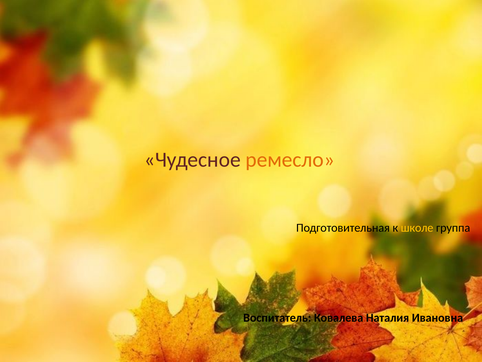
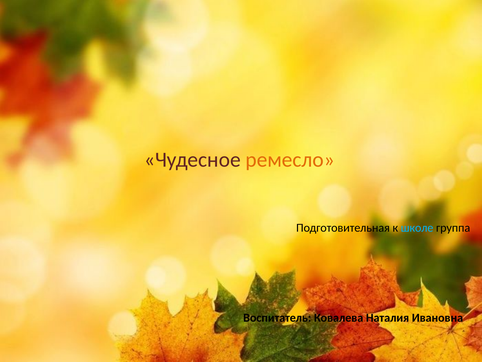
школе colour: yellow -> light blue
